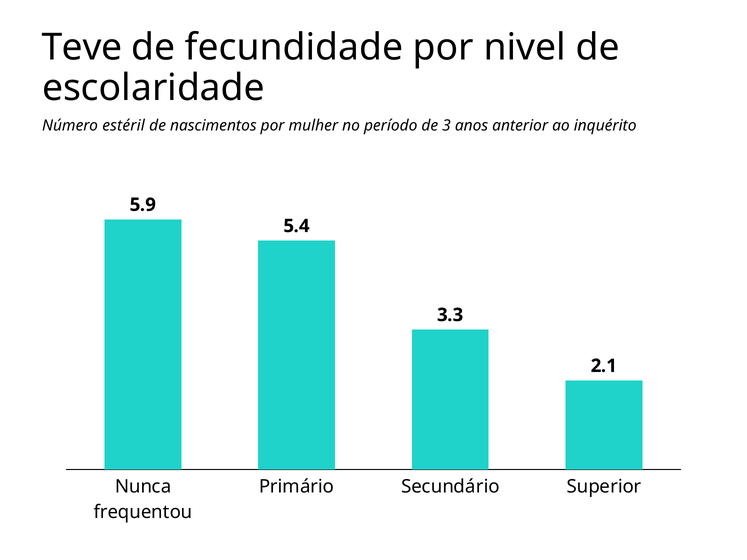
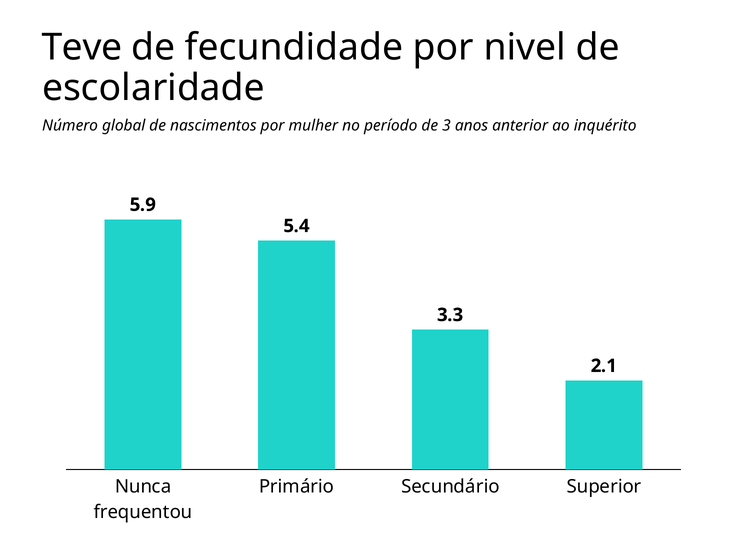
estéril: estéril -> global
